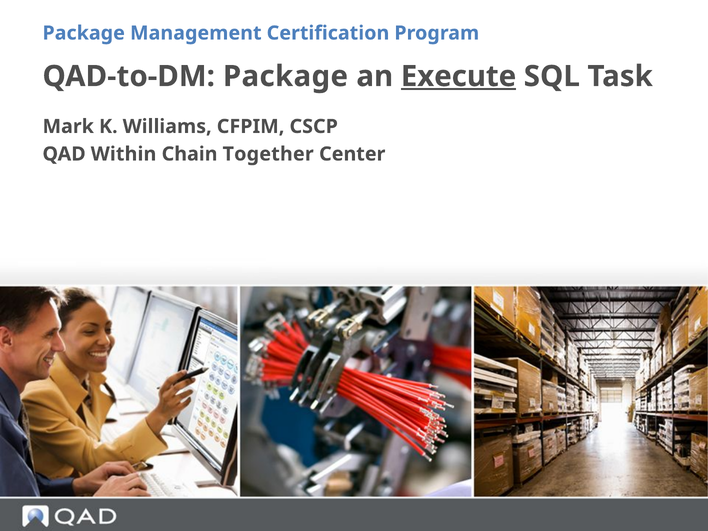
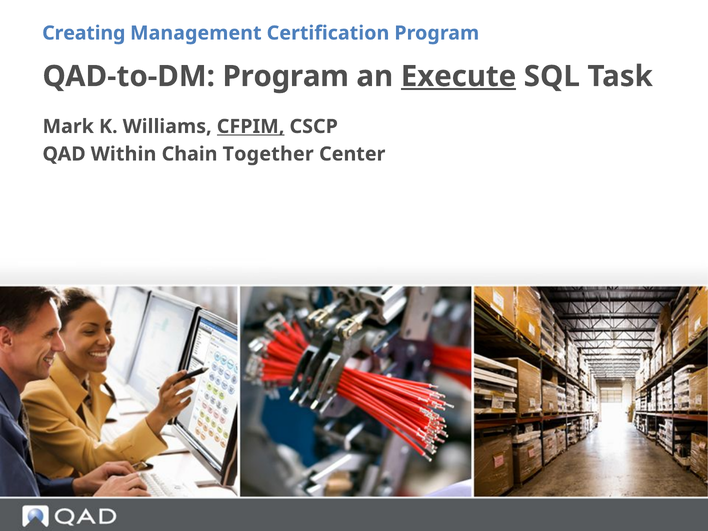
Package at (84, 33): Package -> Creating
QAD-to-DM Package: Package -> Program
CFPIM underline: none -> present
